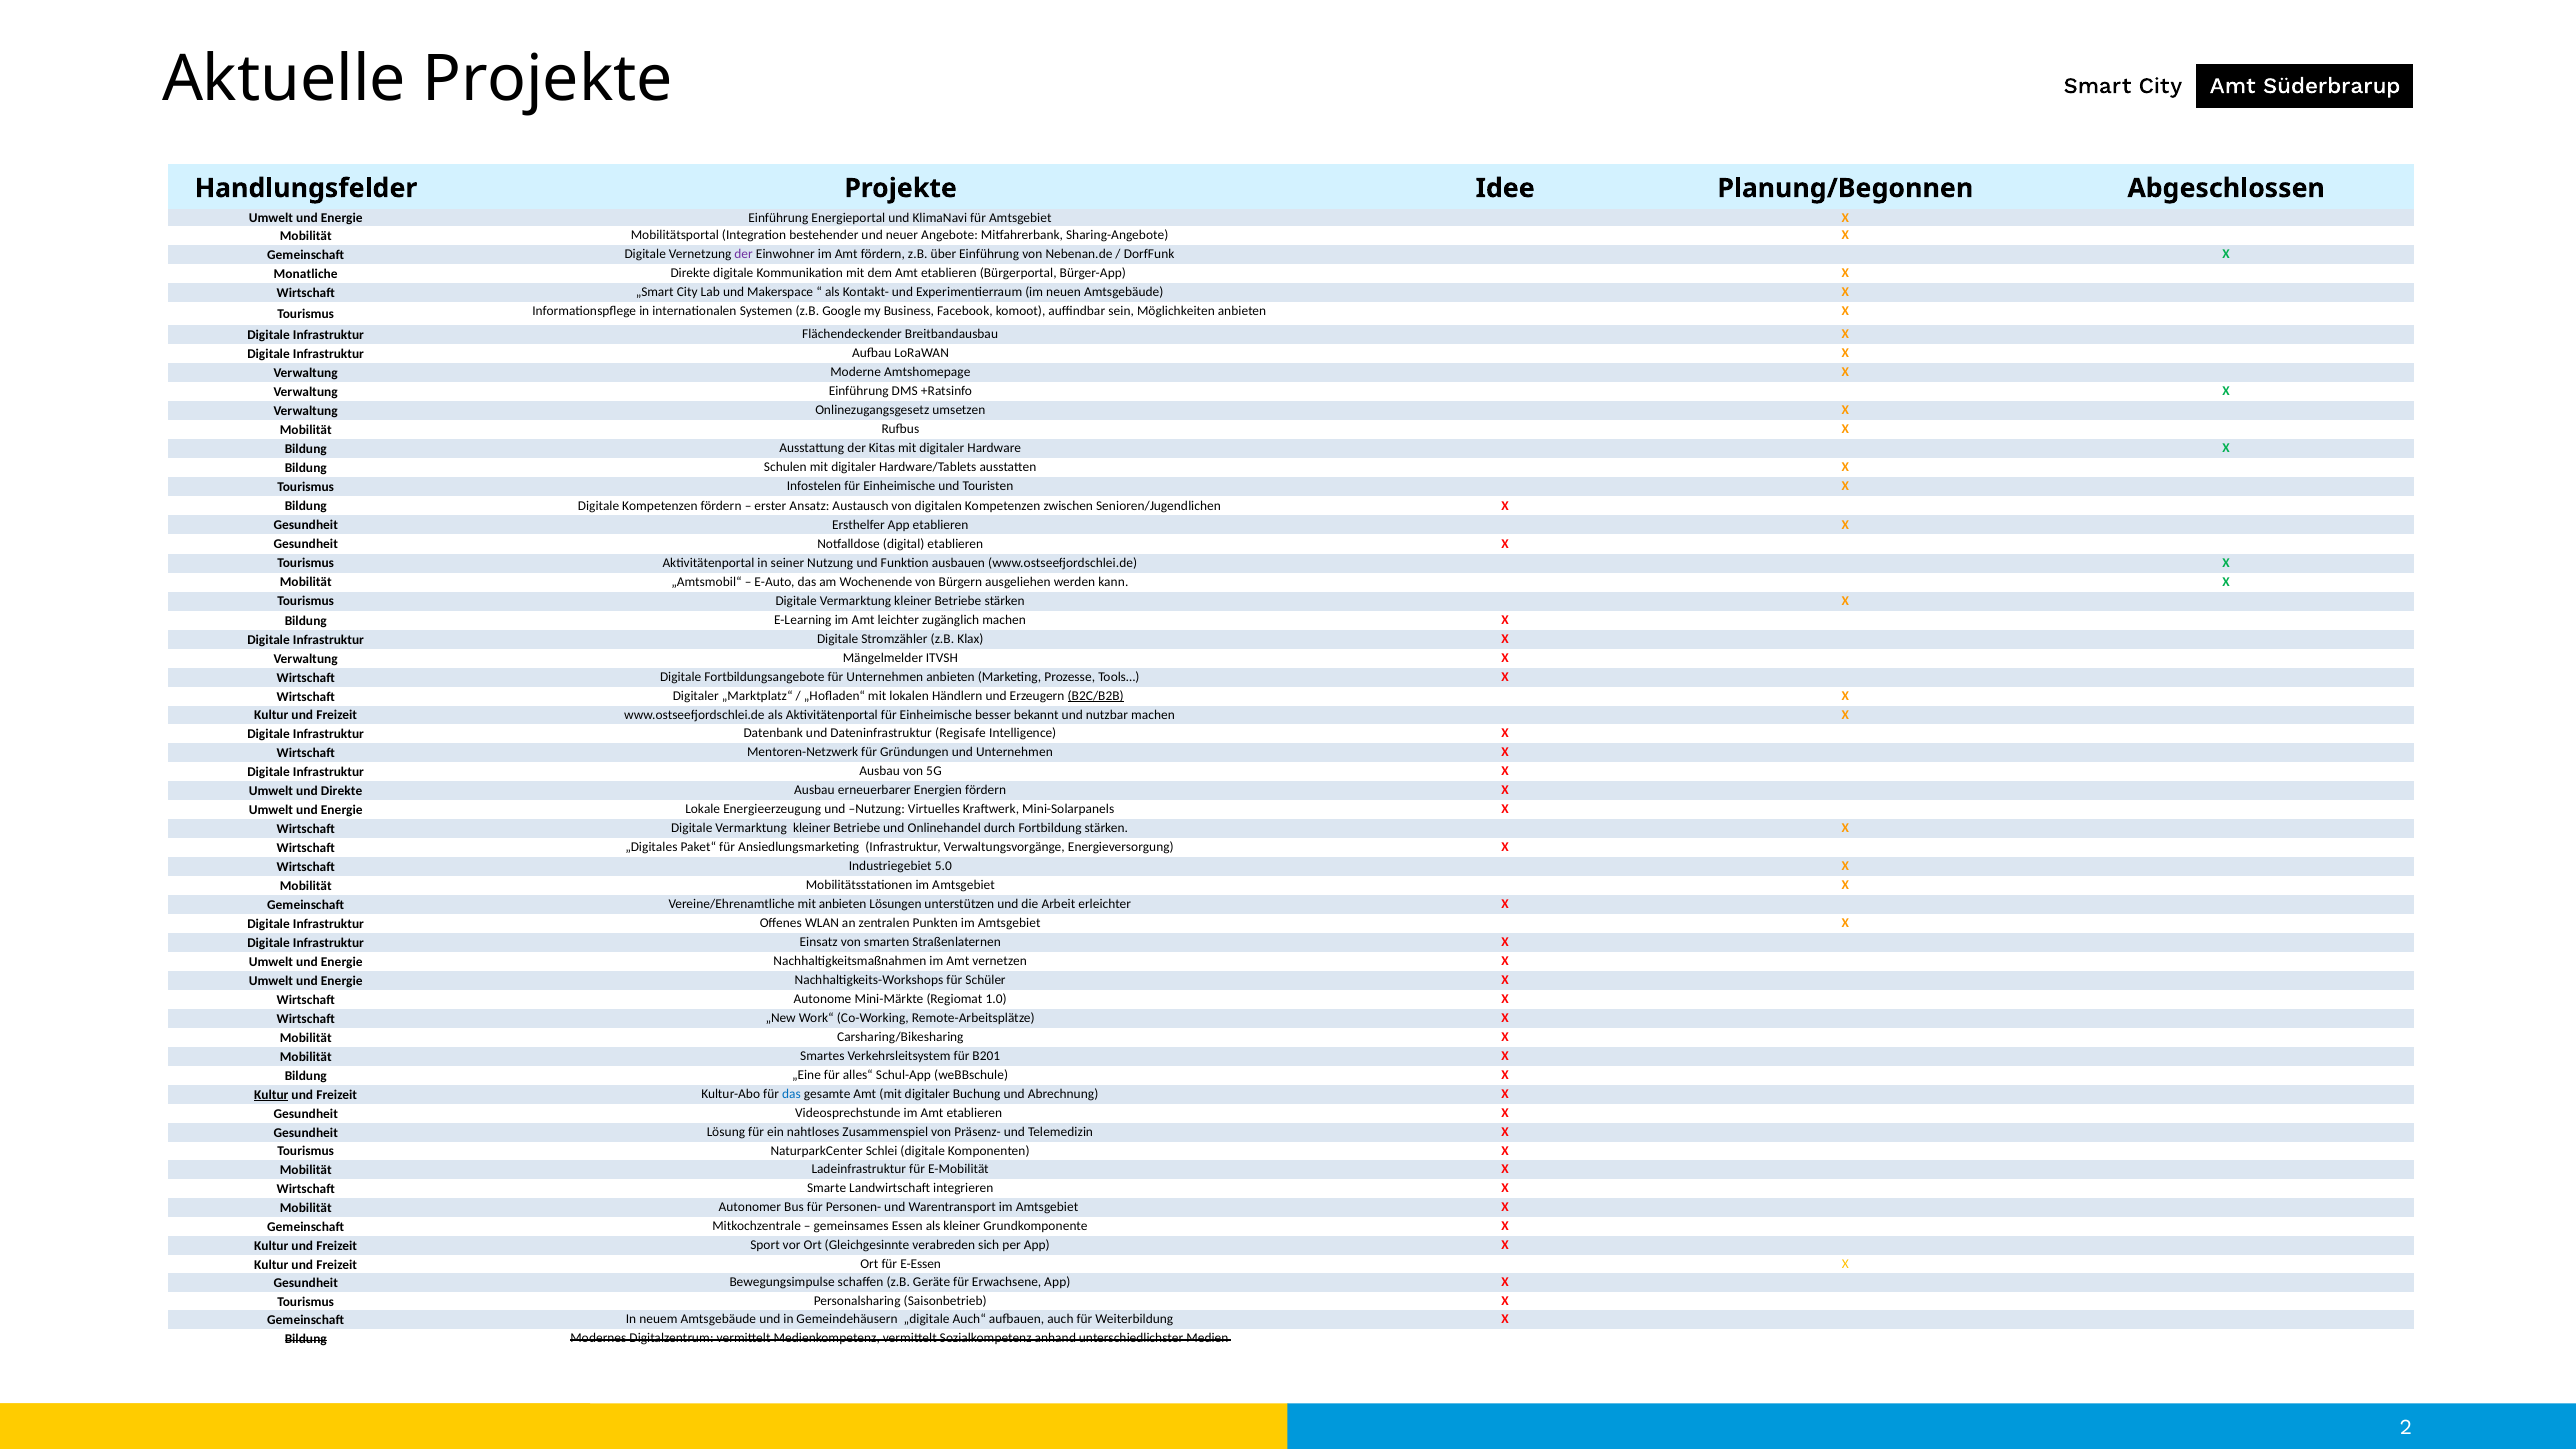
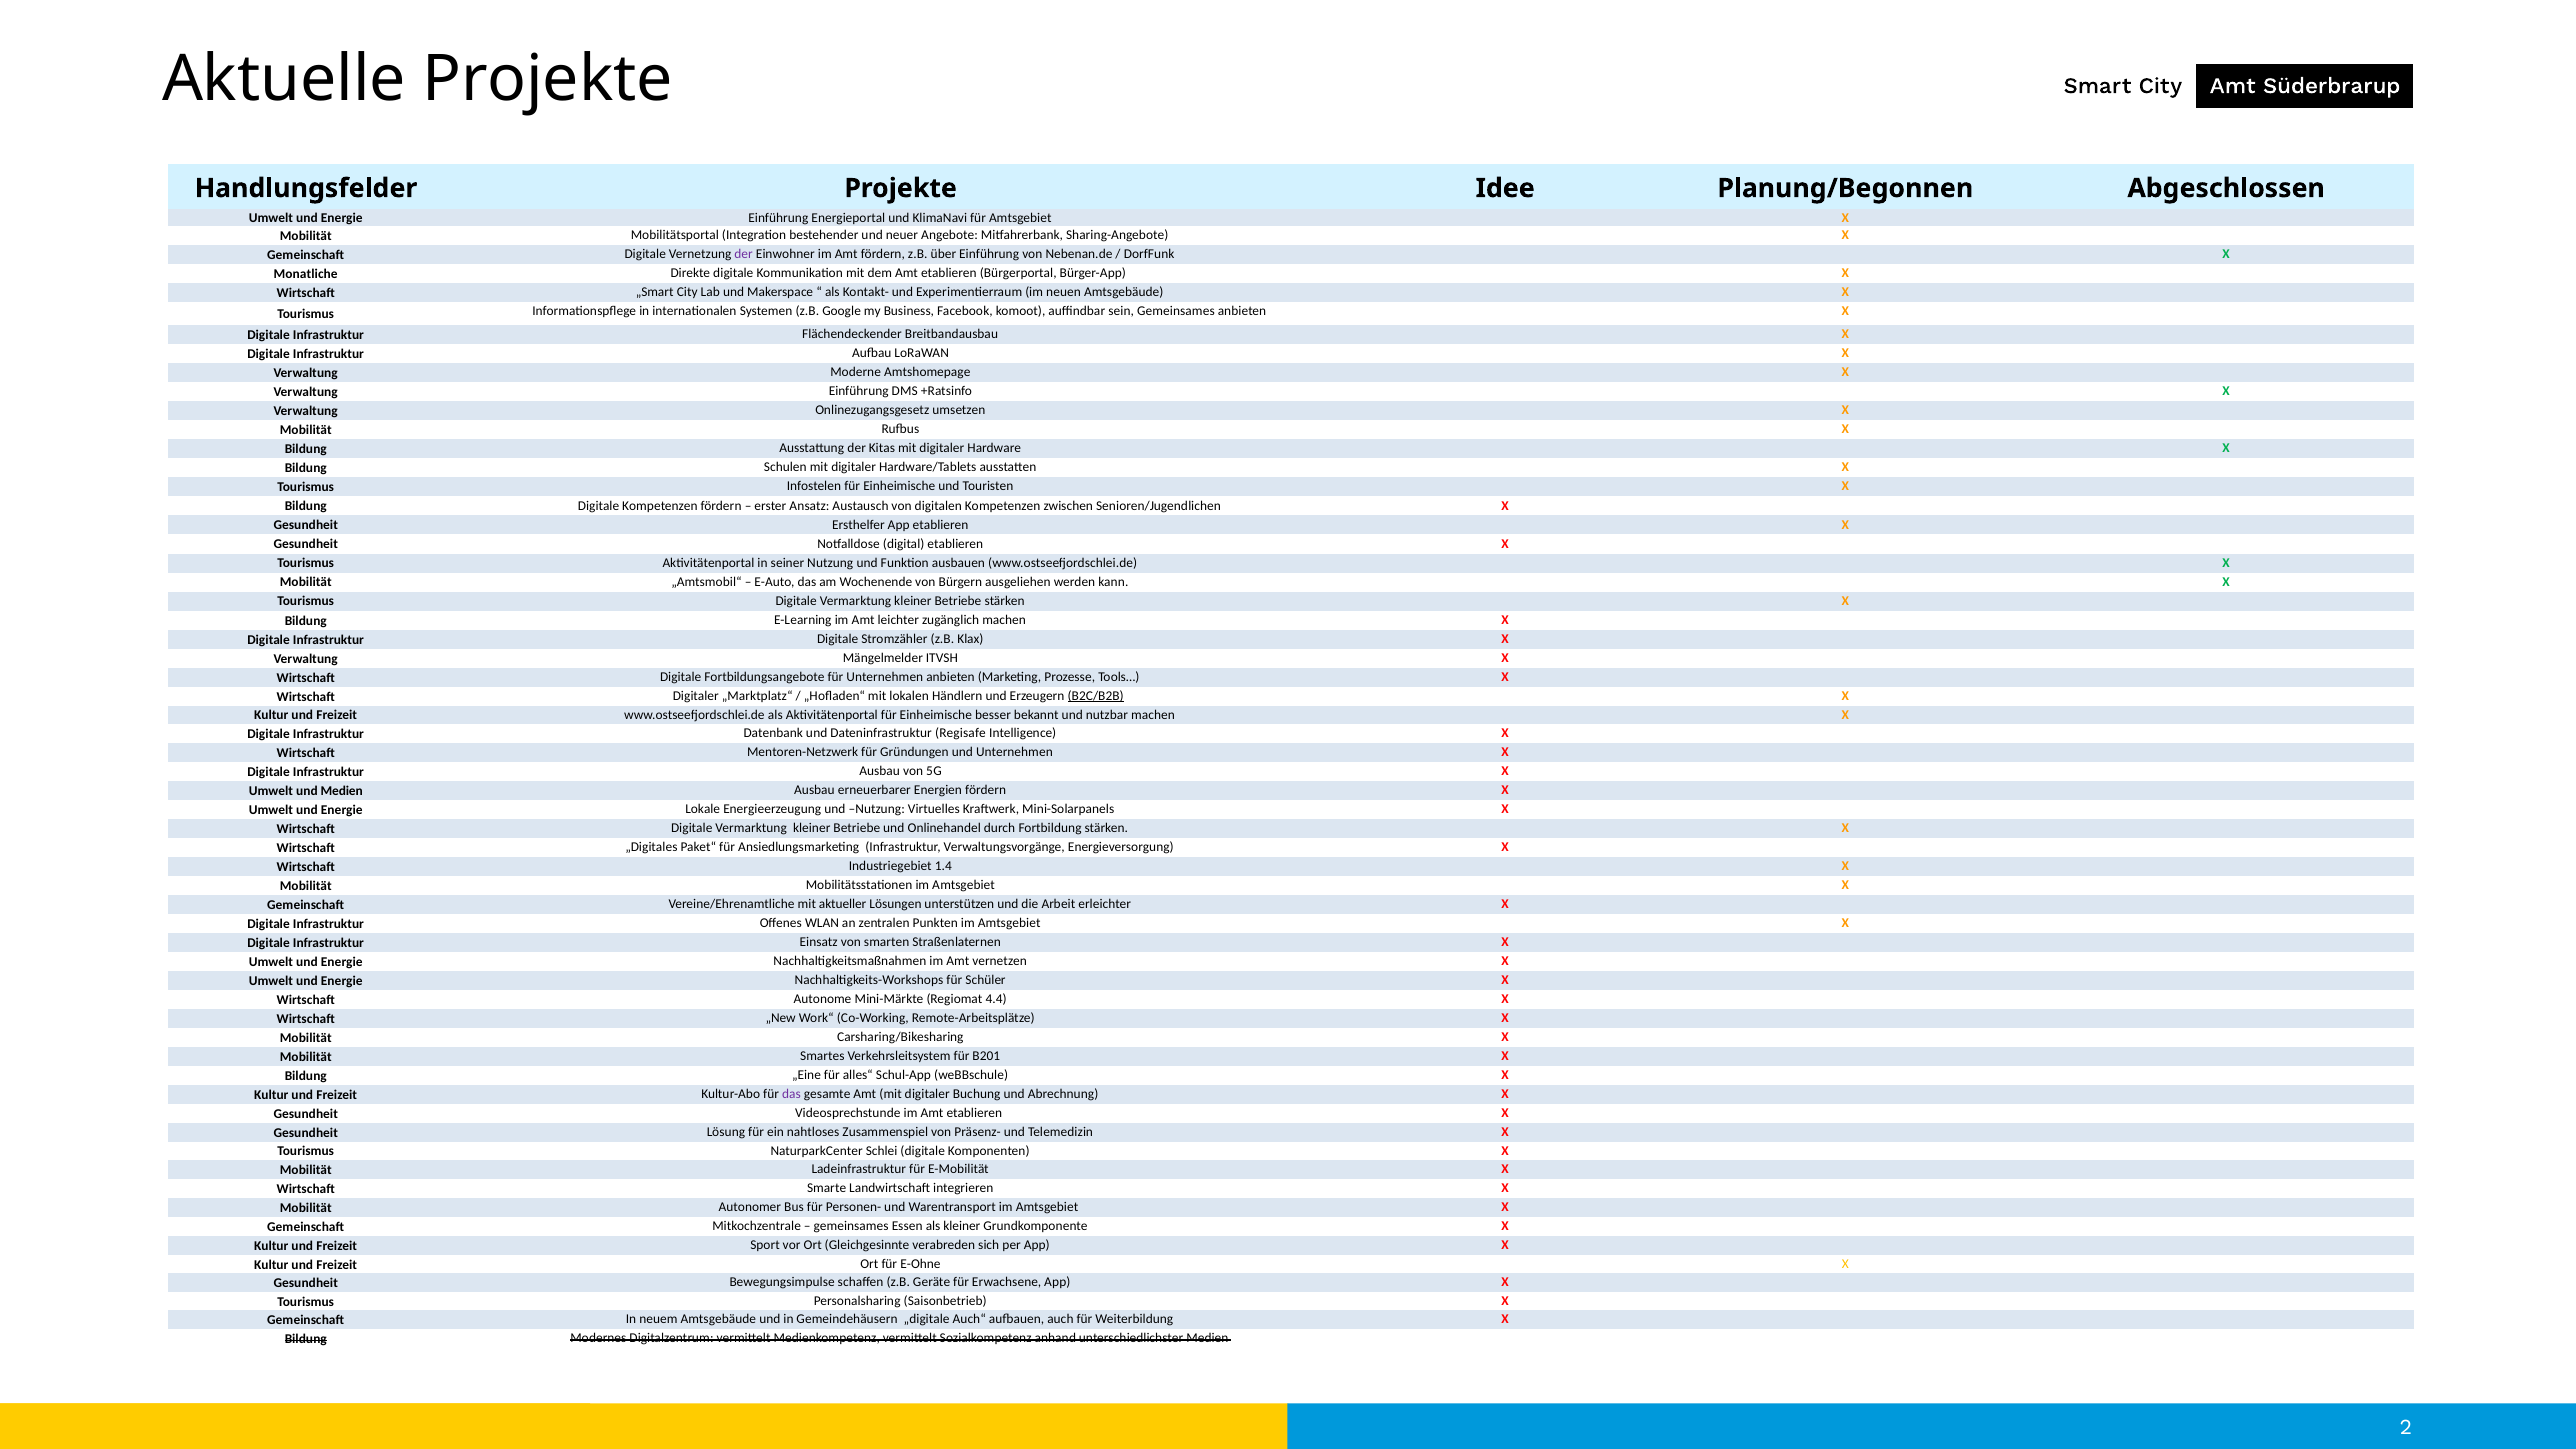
sein Möglichkeiten: Möglichkeiten -> Gemeinsames
und Direkte: Direkte -> Medien
5.0: 5.0 -> 1.4
mit anbieten: anbieten -> aktueller
1.0: 1.0 -> 4.4
Kultur at (271, 1095) underline: present -> none
das at (792, 1094) colour: blue -> purple
E-Essen: E-Essen -> E-Ohne
